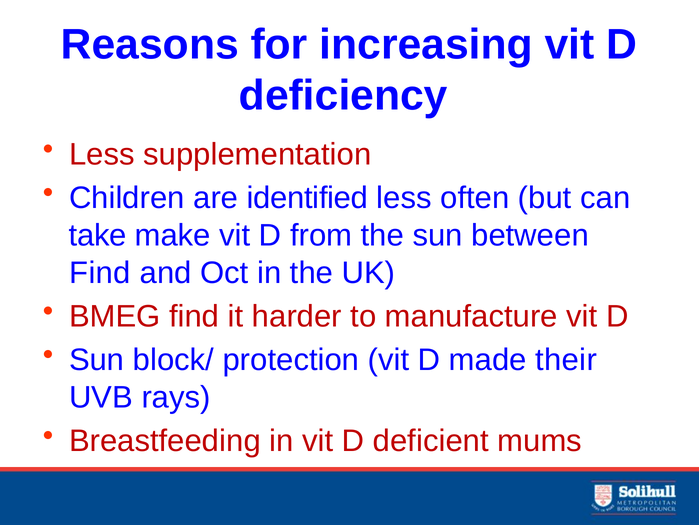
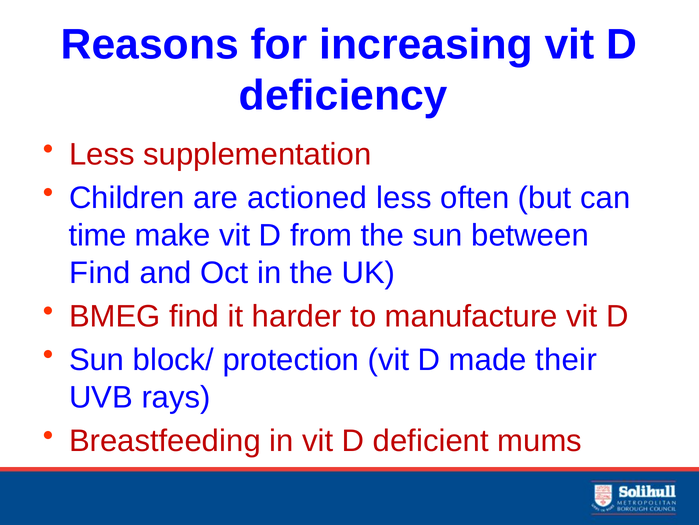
identified: identified -> actioned
take: take -> time
